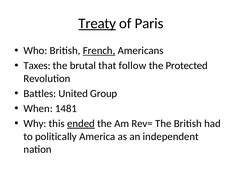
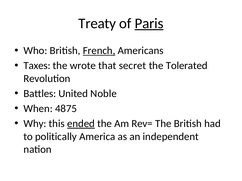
Treaty underline: present -> none
Paris underline: none -> present
brutal: brutal -> wrote
follow: follow -> secret
Protected: Protected -> Tolerated
Group: Group -> Noble
1481: 1481 -> 4875
